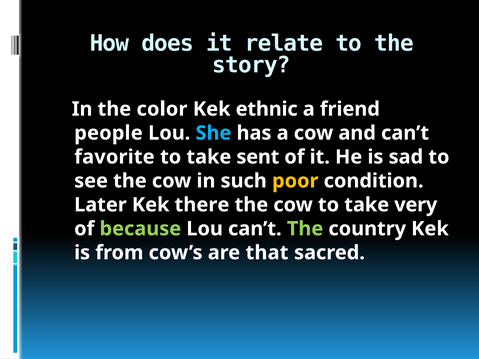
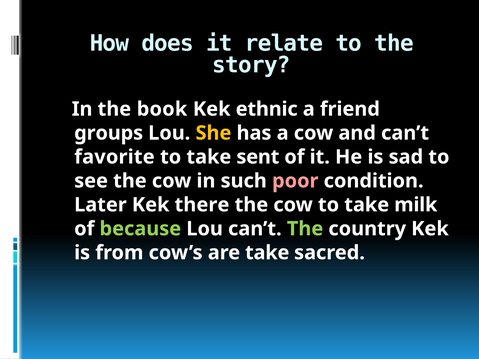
color: color -> book
people: people -> groups
She colour: light blue -> yellow
poor colour: yellow -> pink
very: very -> milk
are that: that -> take
